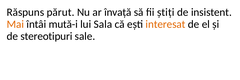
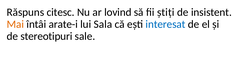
părut: părut -> citesc
învață: învață -> lovind
mută-i: mută-i -> arate-i
interesat colour: orange -> blue
